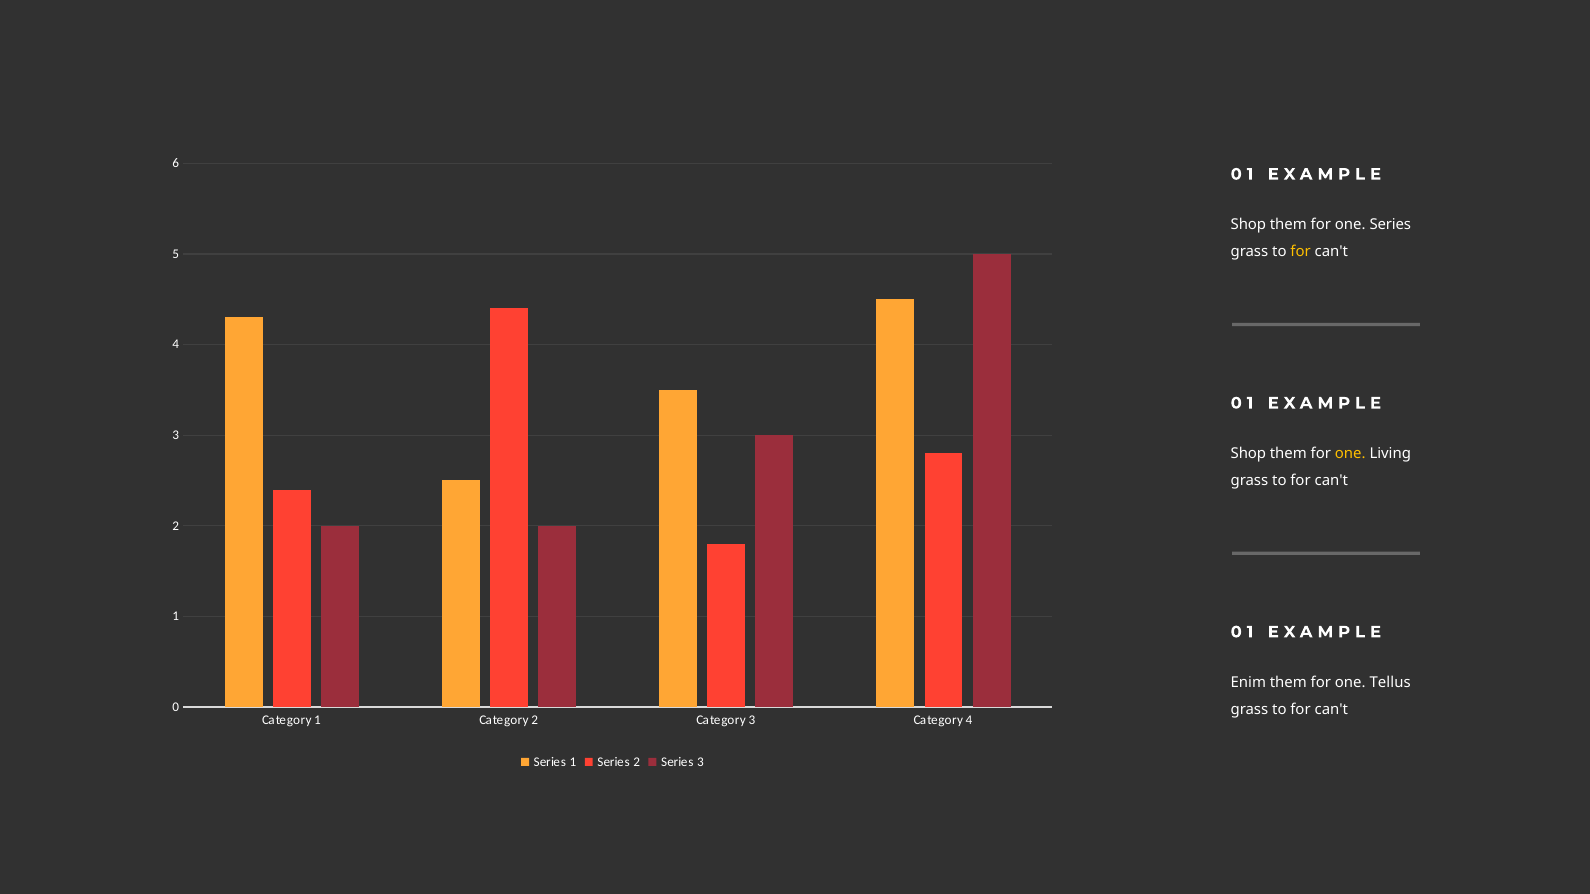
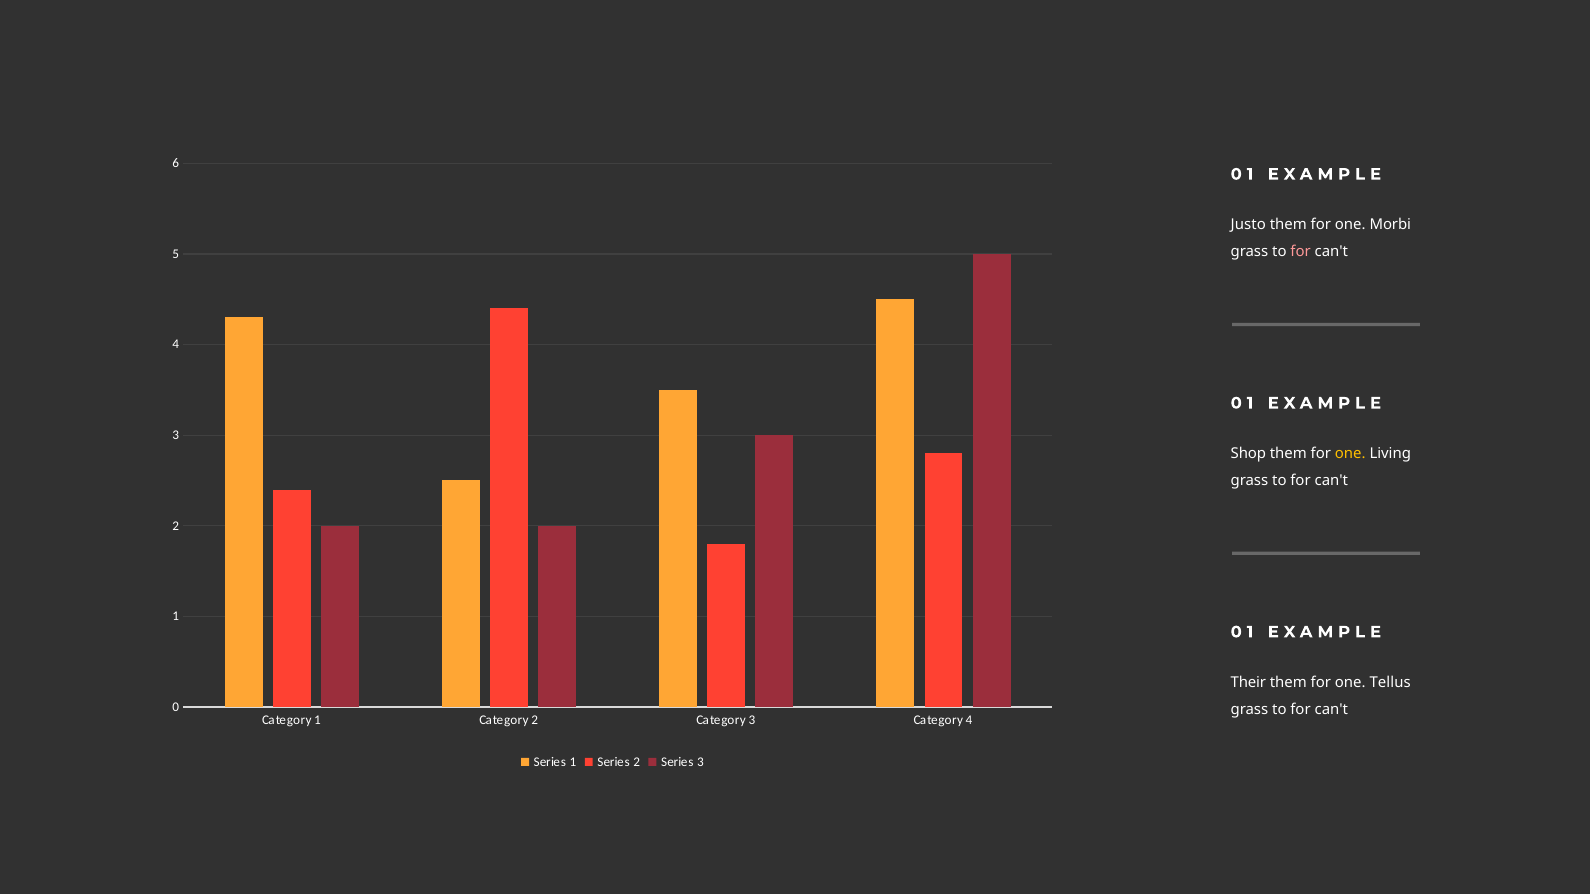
Shop at (1248, 225): Shop -> Justo
one Series: Series -> Morbi
for at (1301, 252) colour: yellow -> pink
Enim: Enim -> Their
